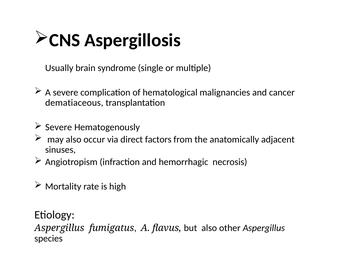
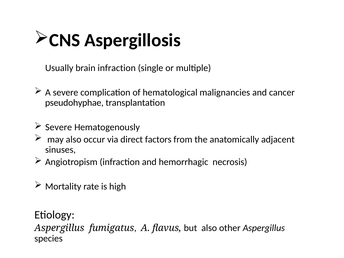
brain syndrome: syndrome -> infraction
dematiaceous: dematiaceous -> pseudohyphae
